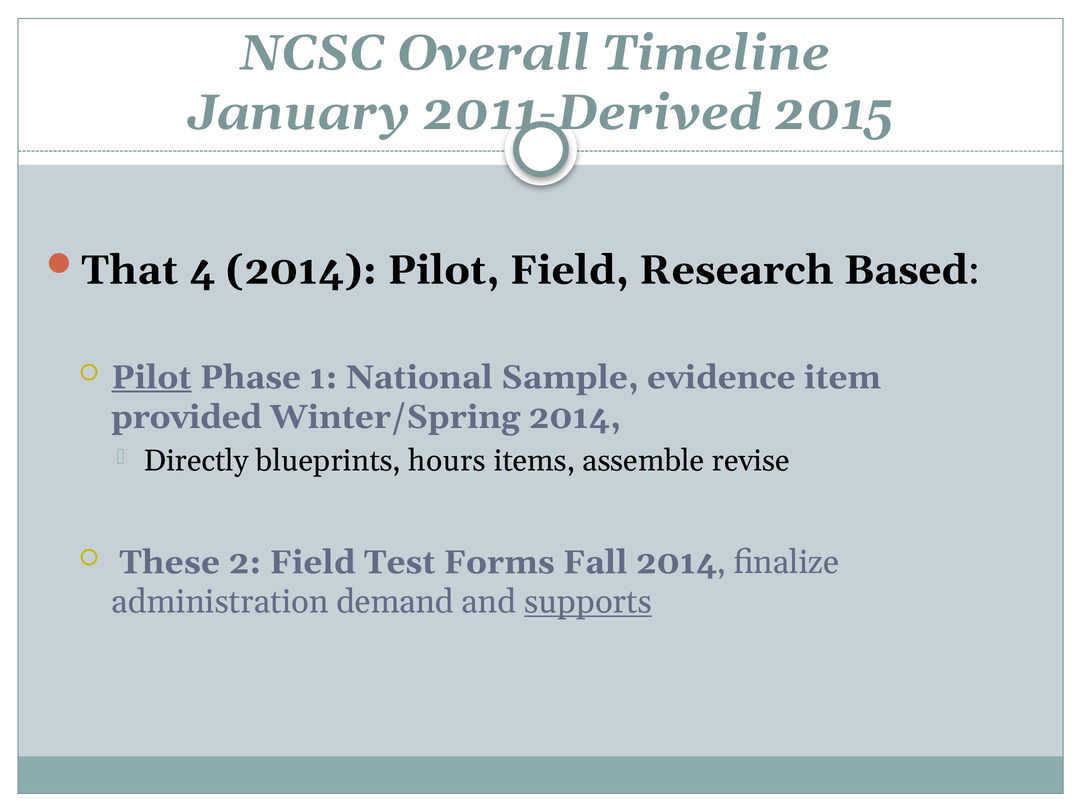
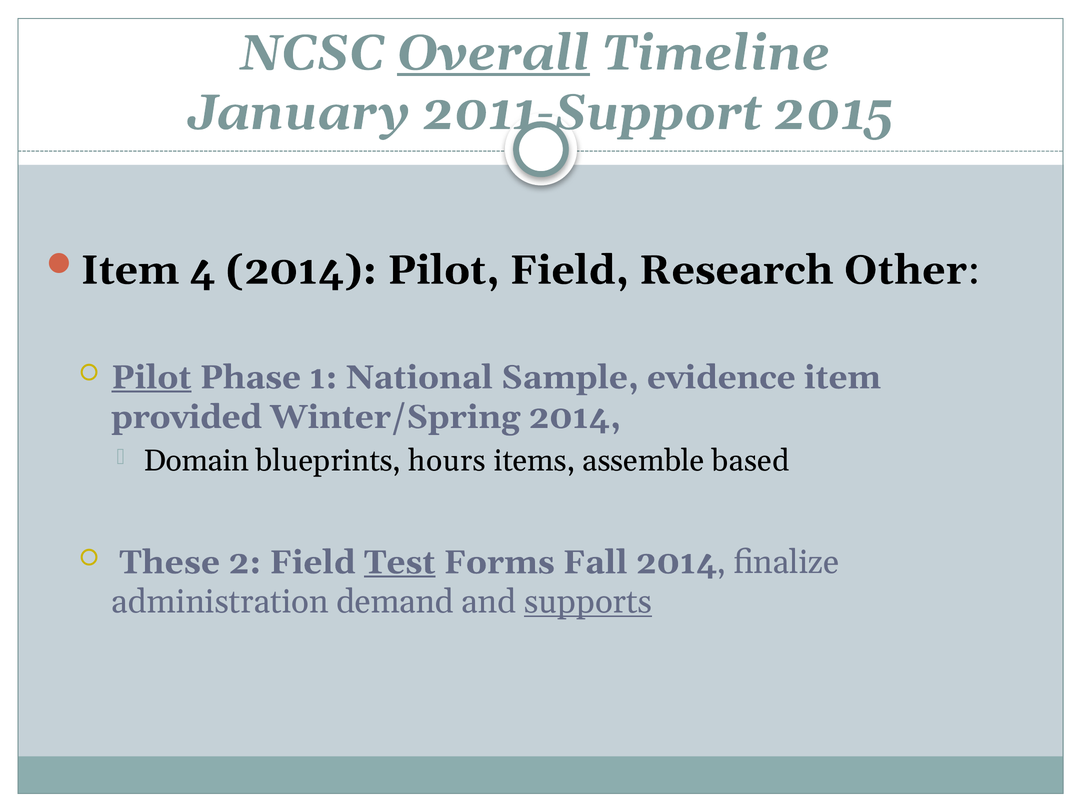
Overall underline: none -> present
2011-Derived: 2011-Derived -> 2011-Support
That at (130, 270): That -> Item
Based: Based -> Other
Directly: Directly -> Domain
revise: revise -> based
Test underline: none -> present
